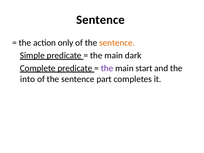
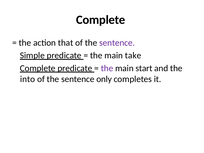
Sentence at (101, 20): Sentence -> Complete
only: only -> that
sentence at (117, 43) colour: orange -> purple
dark: dark -> take
part: part -> only
